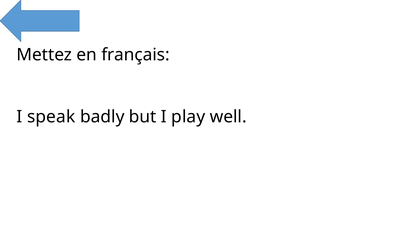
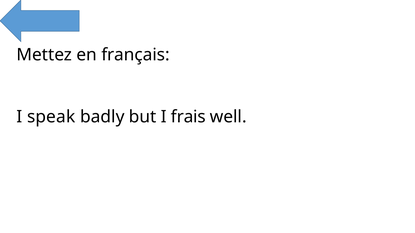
play: play -> frais
